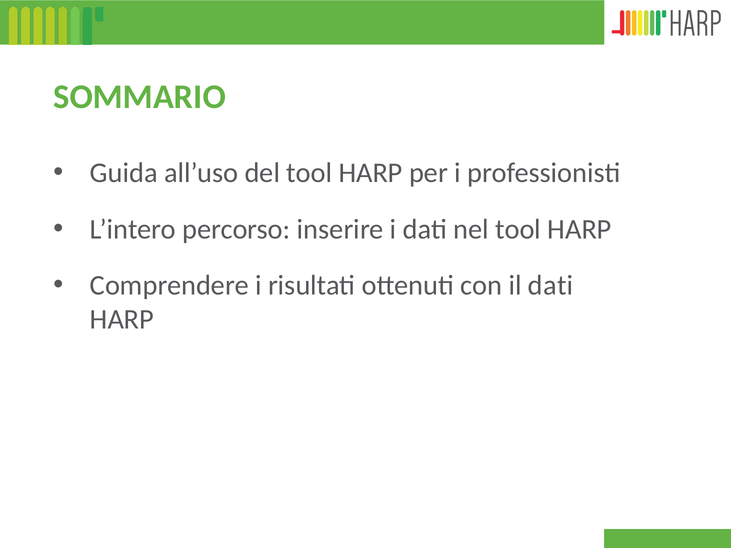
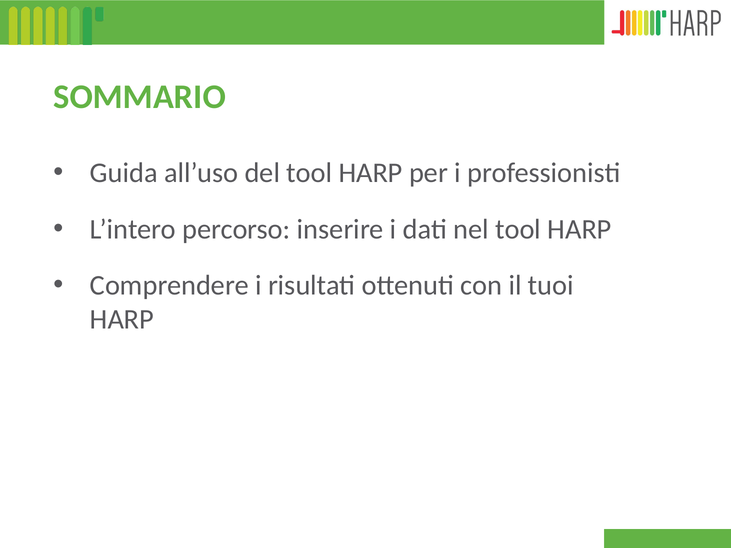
il dati: dati -> tuoi
